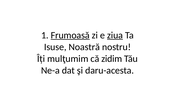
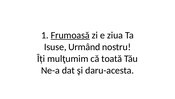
ziua underline: present -> none
Noastră: Noastră -> Urmând
zidim: zidim -> toată
